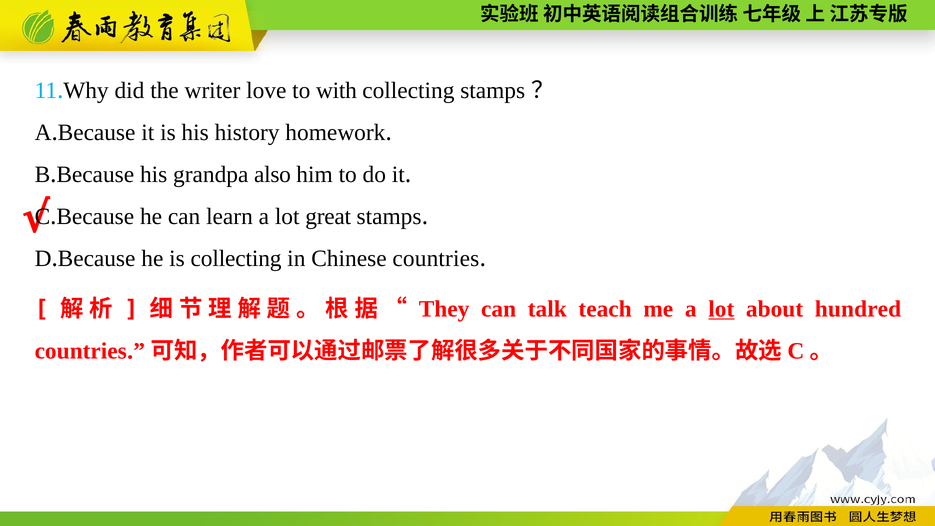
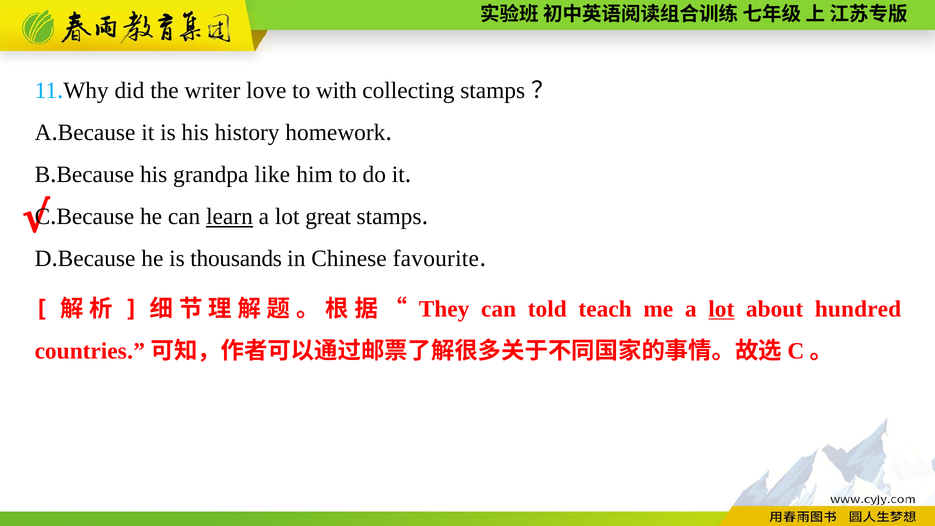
also: also -> like
learn underline: none -> present
is collecting: collecting -> thousands
Chinese countries: countries -> favourite
talk: talk -> told
